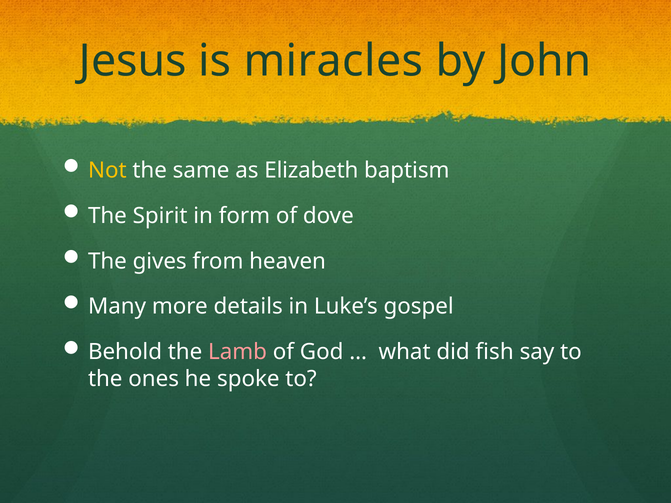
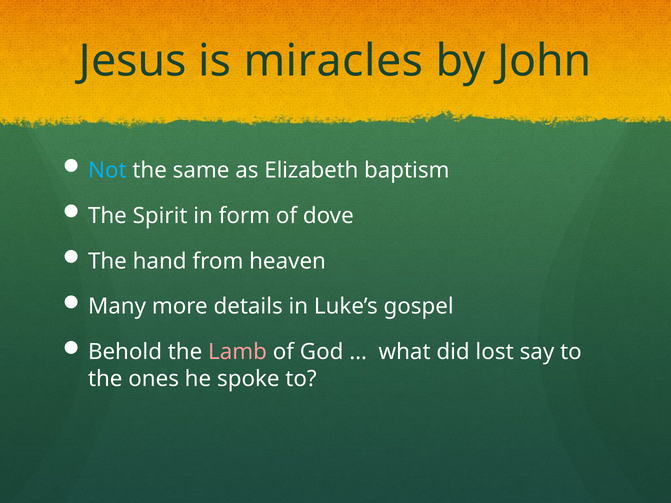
Not colour: yellow -> light blue
gives: gives -> hand
fish: fish -> lost
